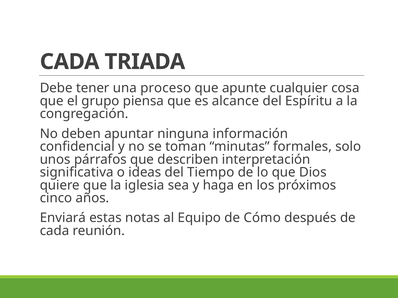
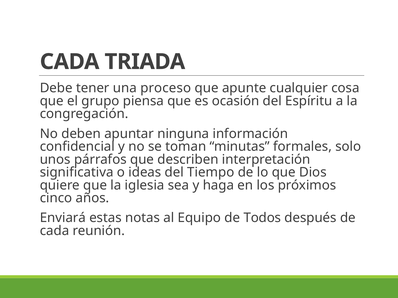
alcance: alcance -> ocasión
Cómo: Cómo -> Todos
